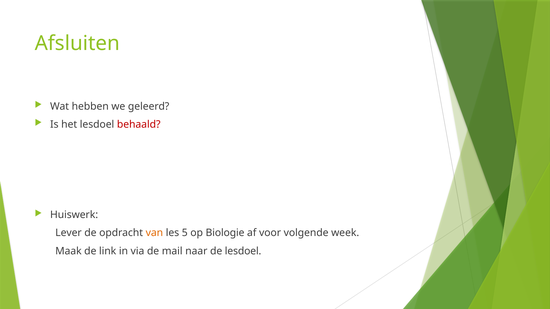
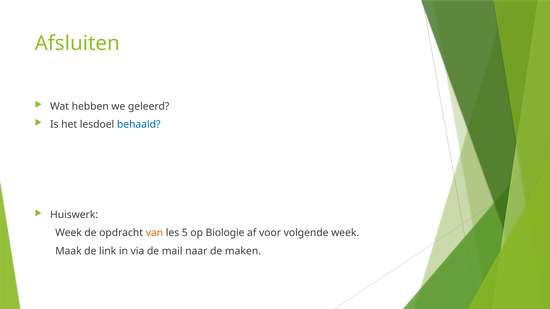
behaald colour: red -> blue
Lever at (69, 233): Lever -> Week
de lesdoel: lesdoel -> maken
